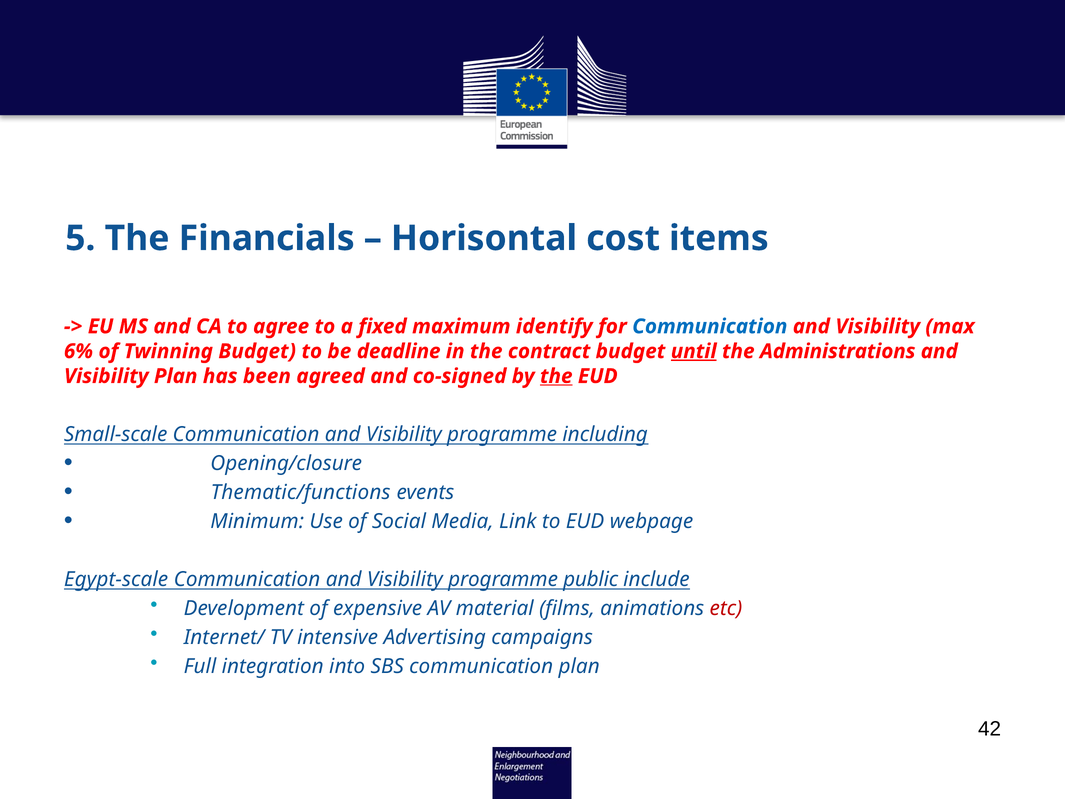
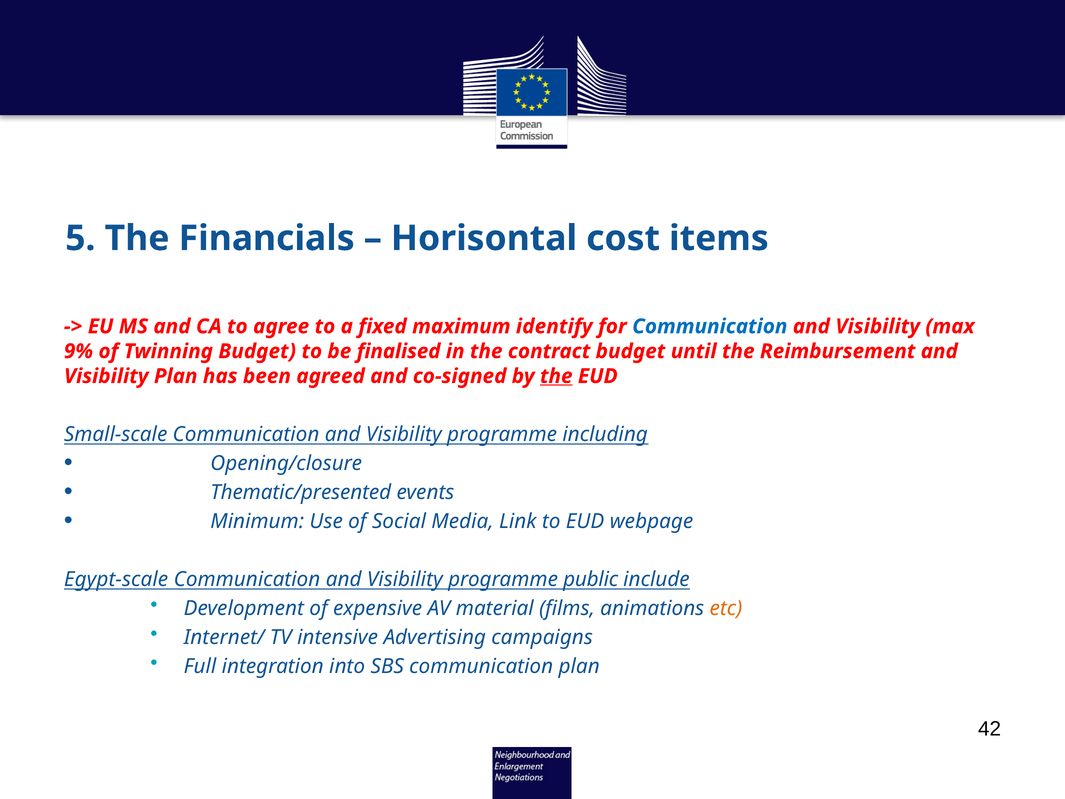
6%: 6% -> 9%
deadline: deadline -> finalised
until underline: present -> none
Administrations: Administrations -> Reimbursement
Thematic/functions: Thematic/functions -> Thematic/presented
etc colour: red -> orange
